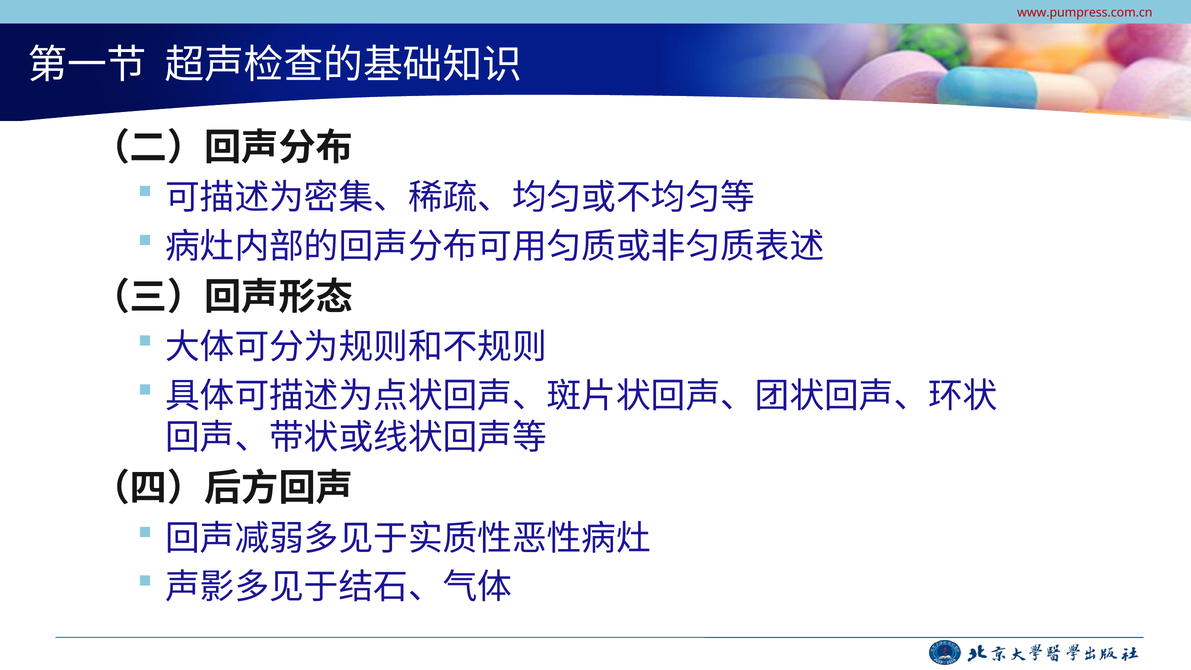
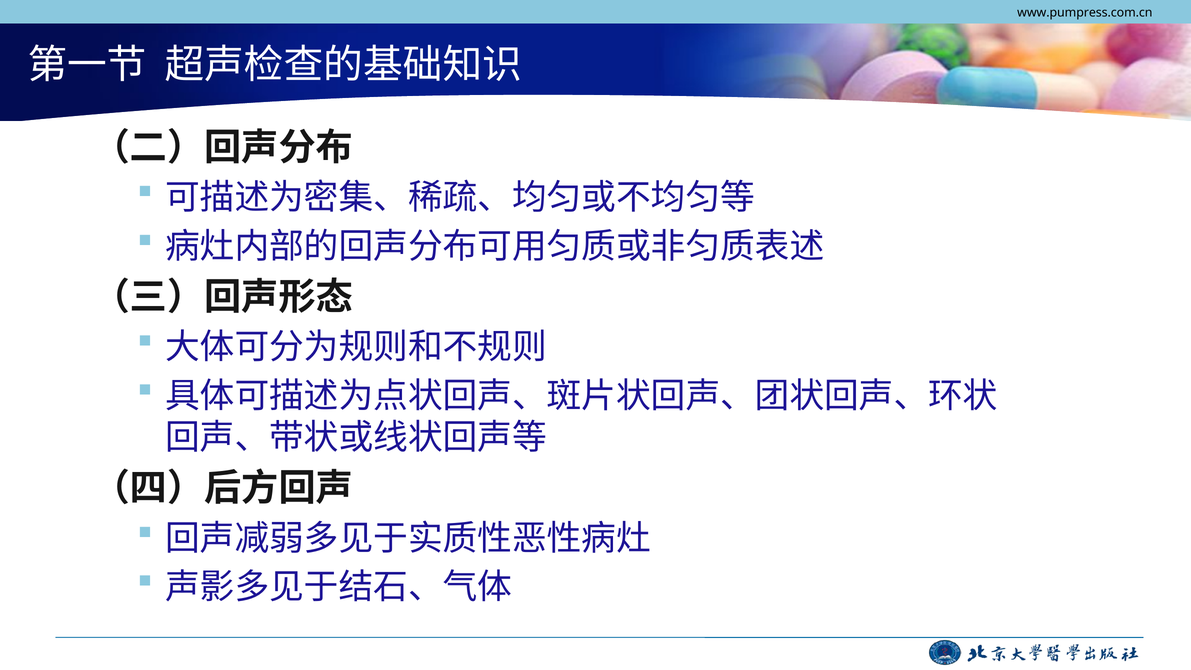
www.pumpress.com.cn colour: red -> black
